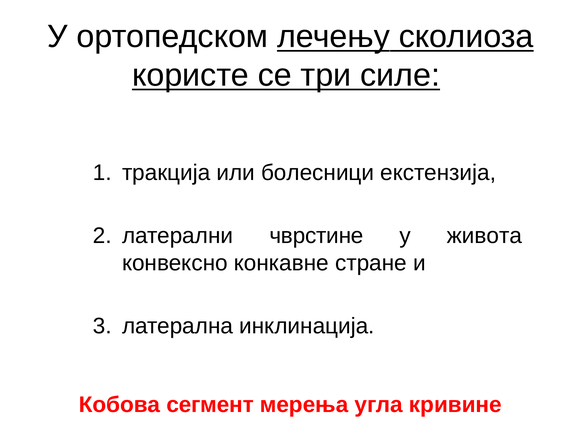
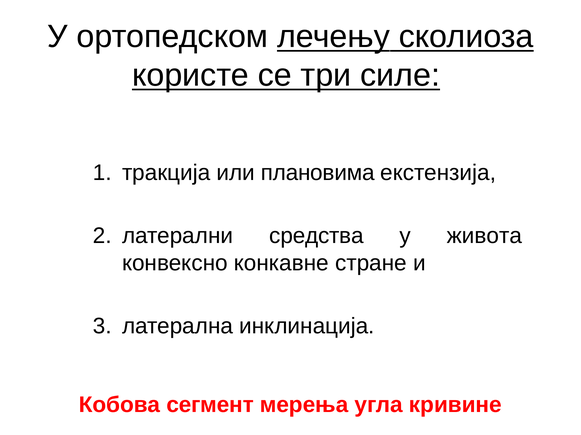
болесници: болесници -> плановима
чврстине: чврстине -> средства
